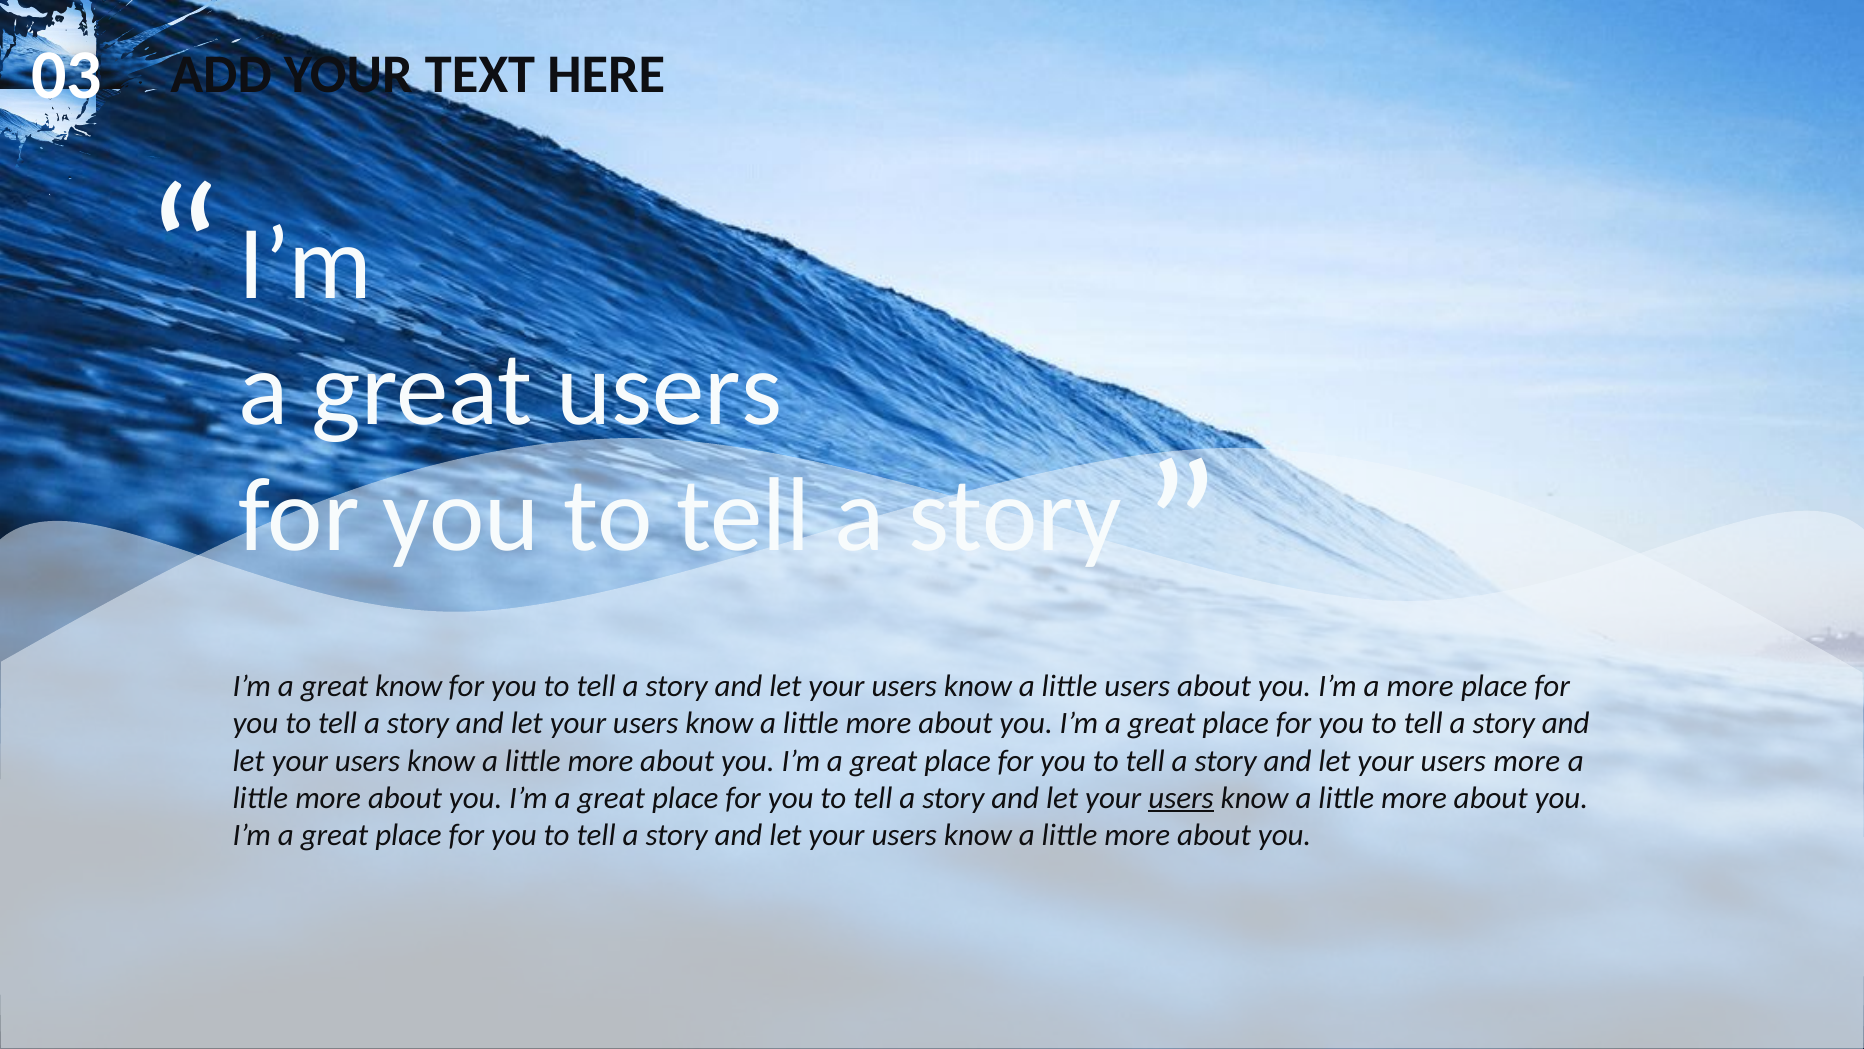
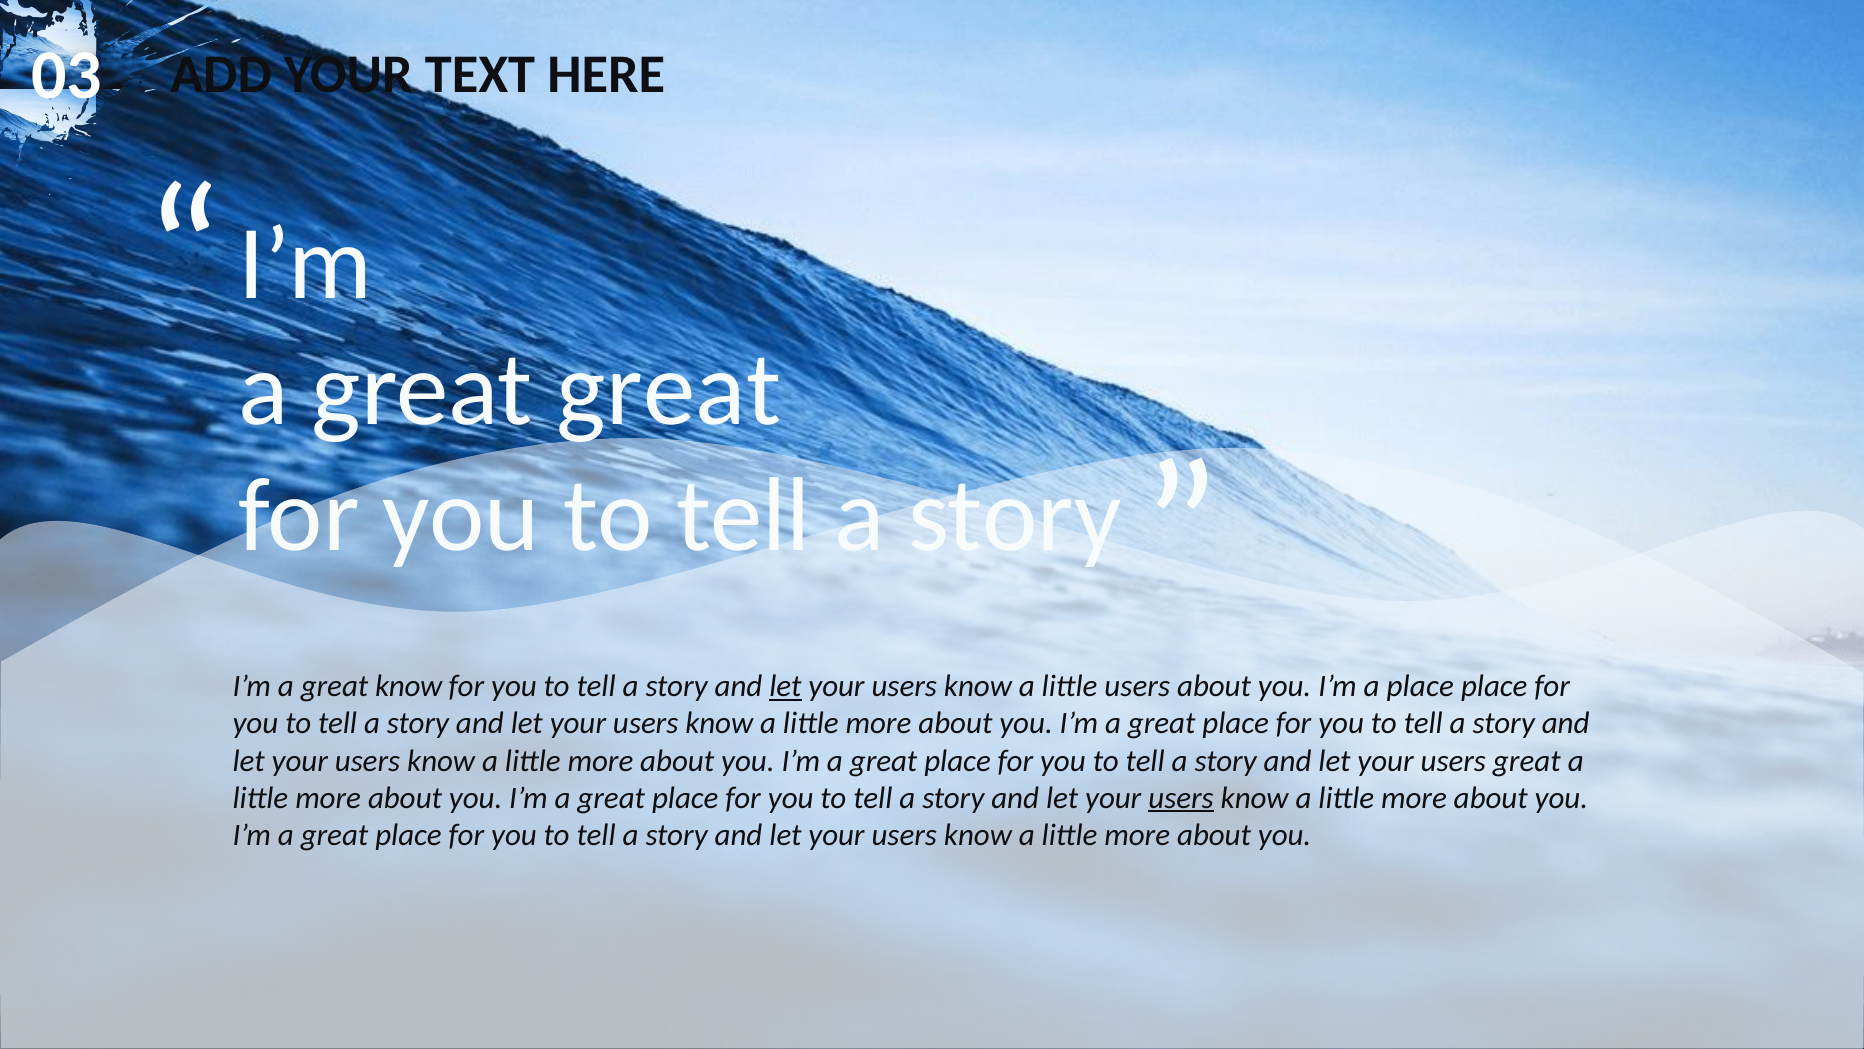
great users: users -> great
let at (785, 686) underline: none -> present
a more: more -> place
users more: more -> great
